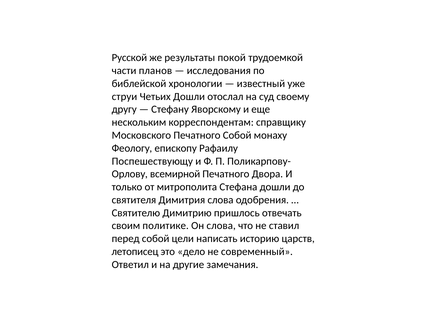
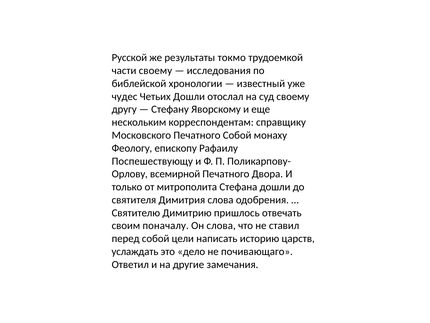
покой: покой -> токмо
части планов: планов -> своему
струи: струи -> чудес
политике: политике -> поначалу
летописец: летописец -> услаждать
современный: современный -> почивающаго
